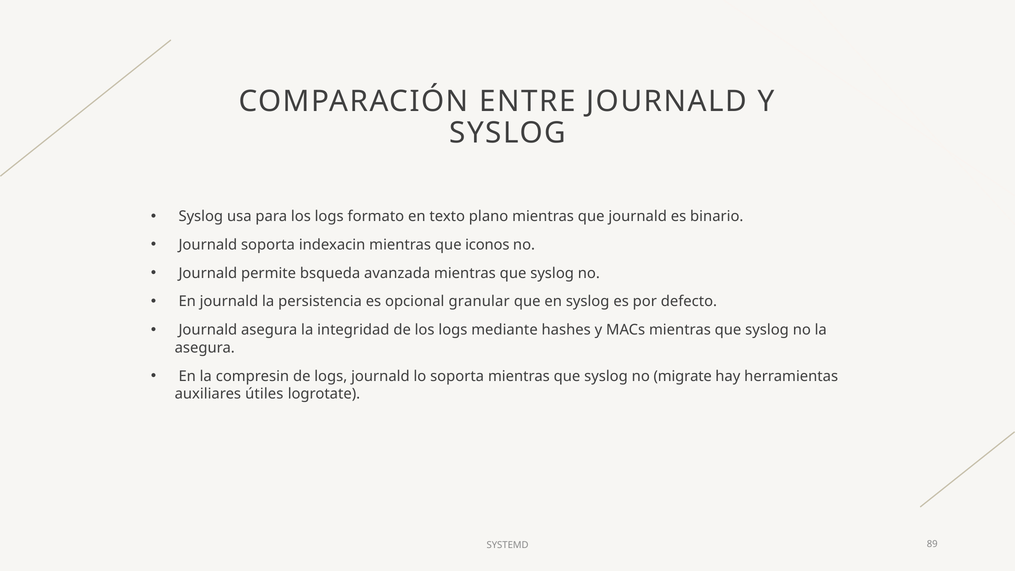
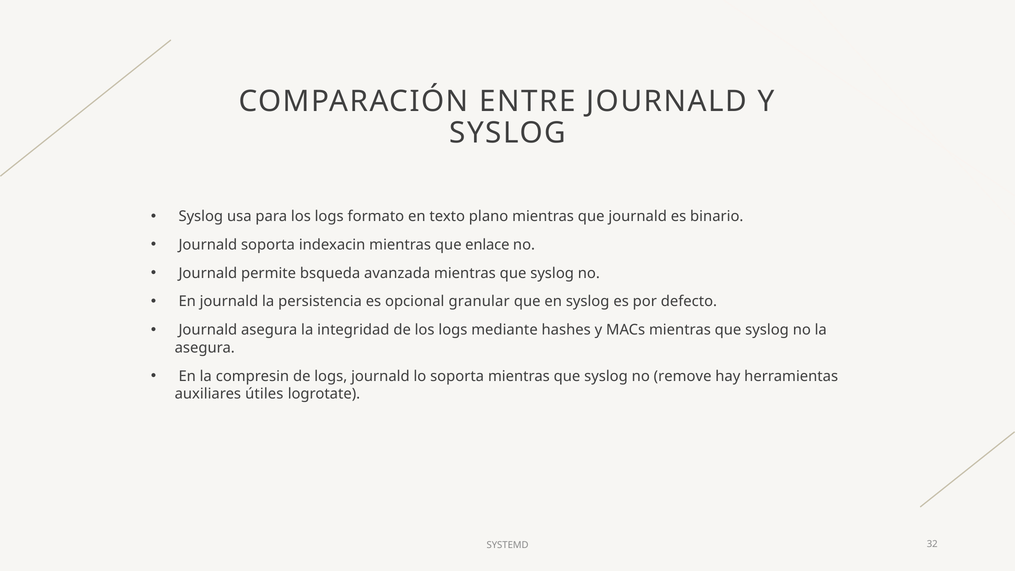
iconos: iconos -> enlace
migrate: migrate -> remove
89: 89 -> 32
